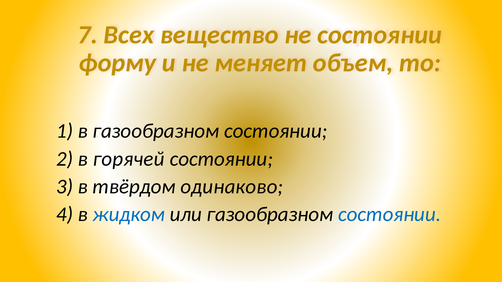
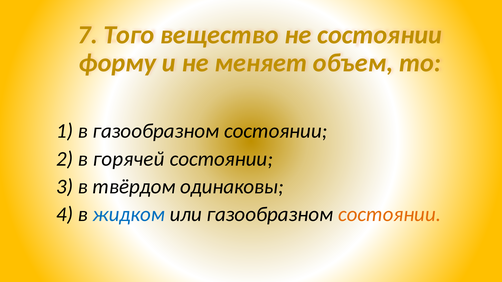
Всех: Всех -> Того
одинаково: одинаково -> одинаковы
состоянии at (390, 215) colour: blue -> orange
